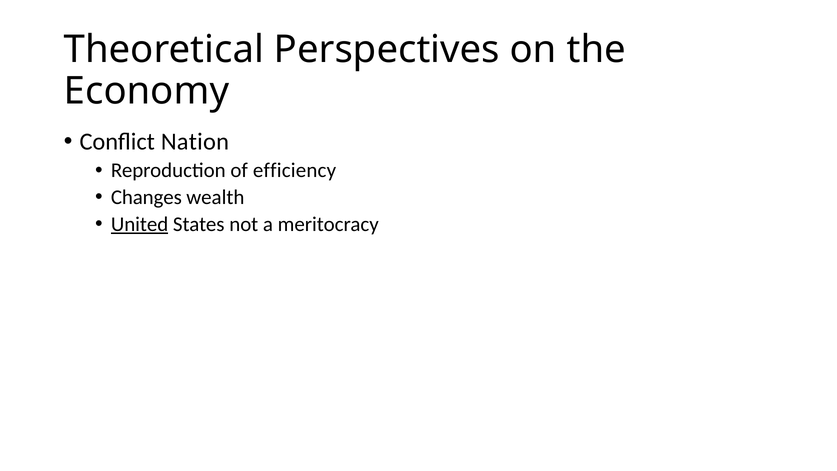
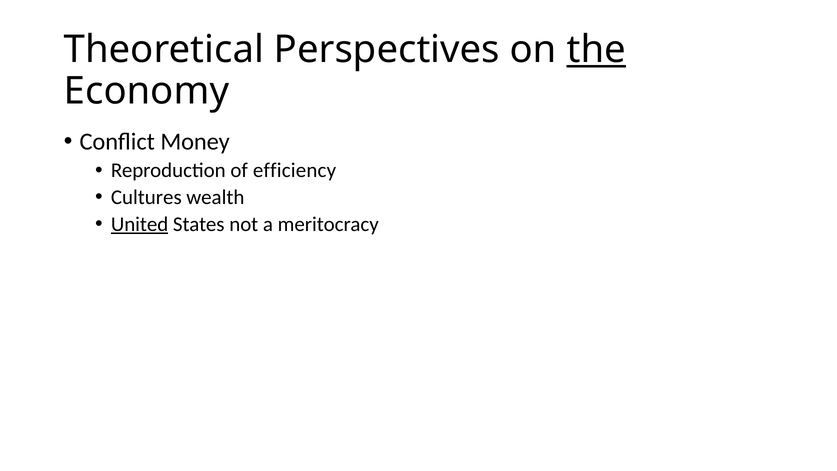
the underline: none -> present
Nation: Nation -> Money
Changes: Changes -> Cultures
